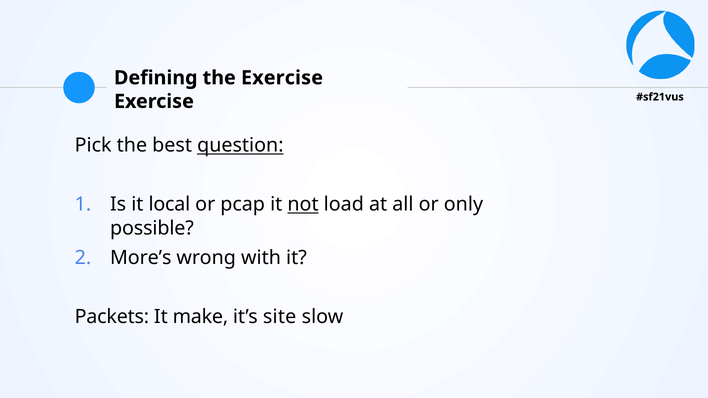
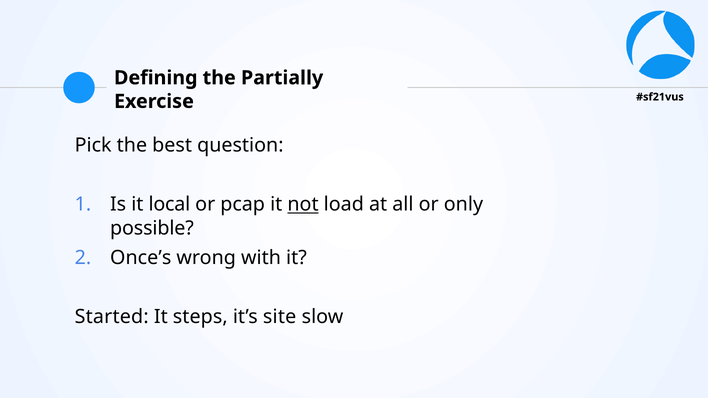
the Exercise: Exercise -> Partially
question underline: present -> none
More’s: More’s -> Once’s
Packets: Packets -> Started
make: make -> steps
